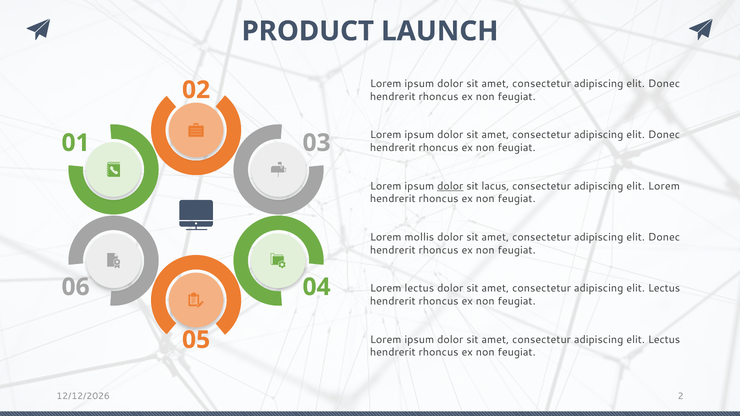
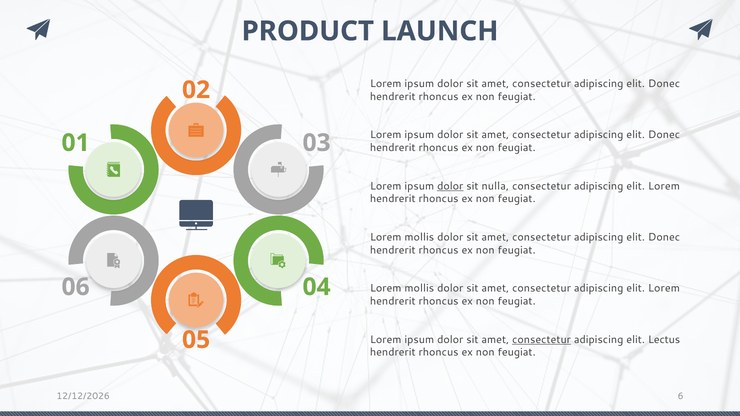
lacus: lacus -> nulla
lectus at (419, 288): lectus -> mollis
Lectus at (664, 288): Lectus -> Lorem
consectetur at (542, 340) underline: none -> present
2: 2 -> 6
